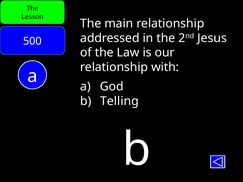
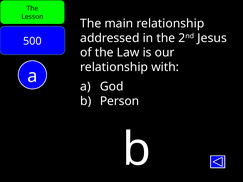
Telling: Telling -> Person
